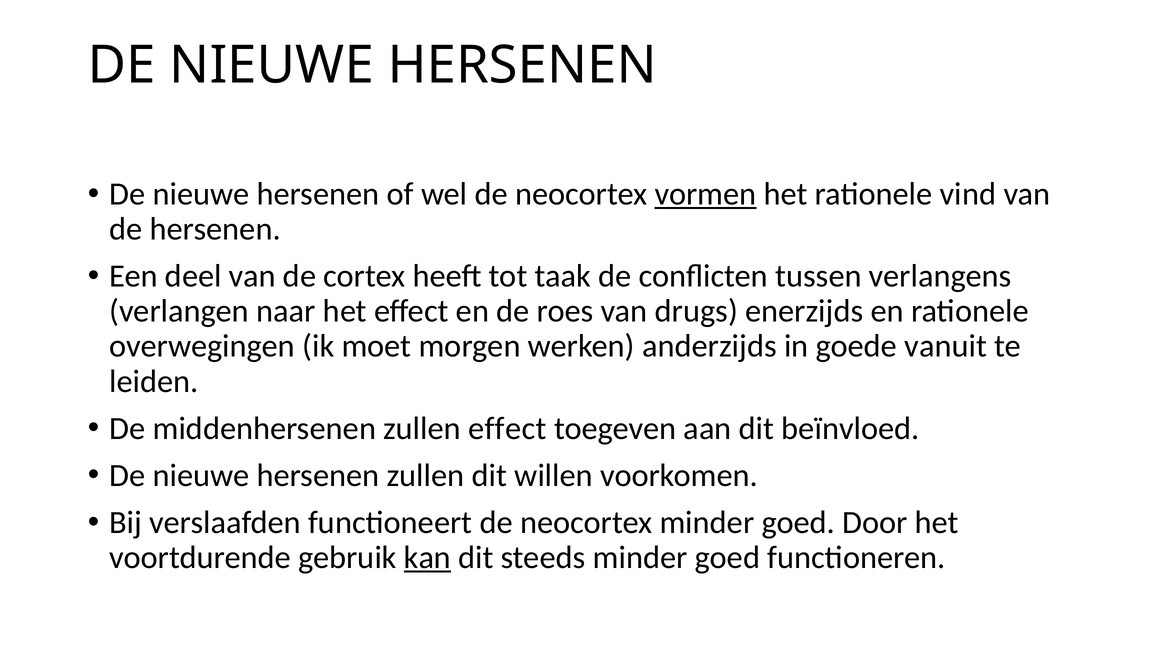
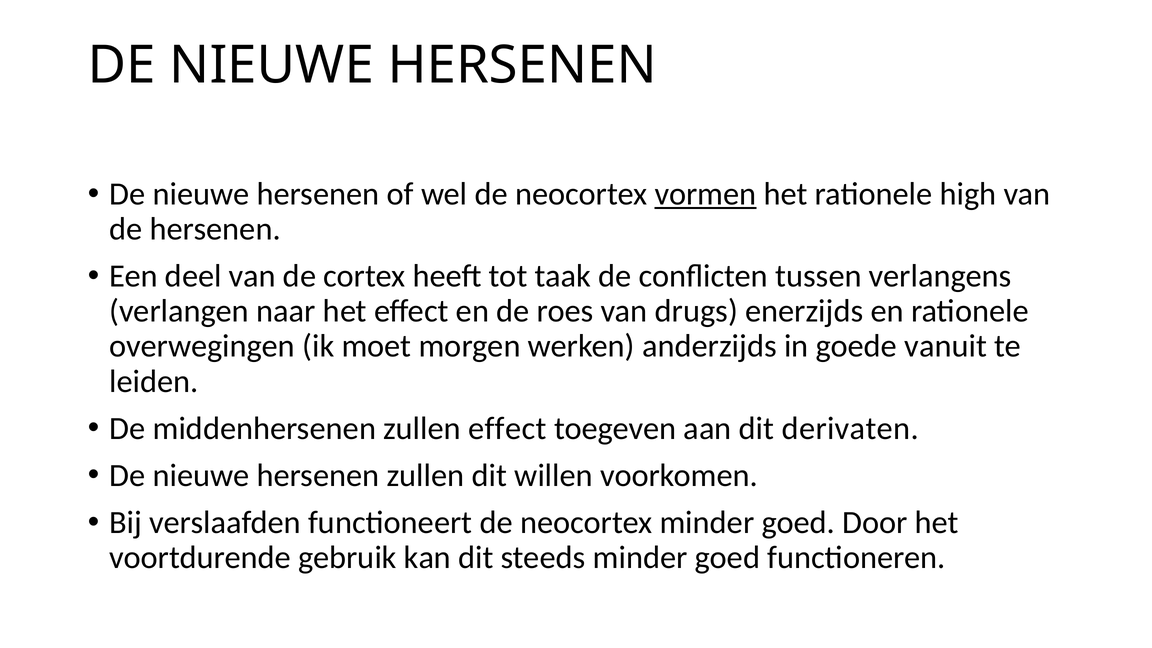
vind: vind -> high
beïnvloed: beïnvloed -> derivaten
kan underline: present -> none
